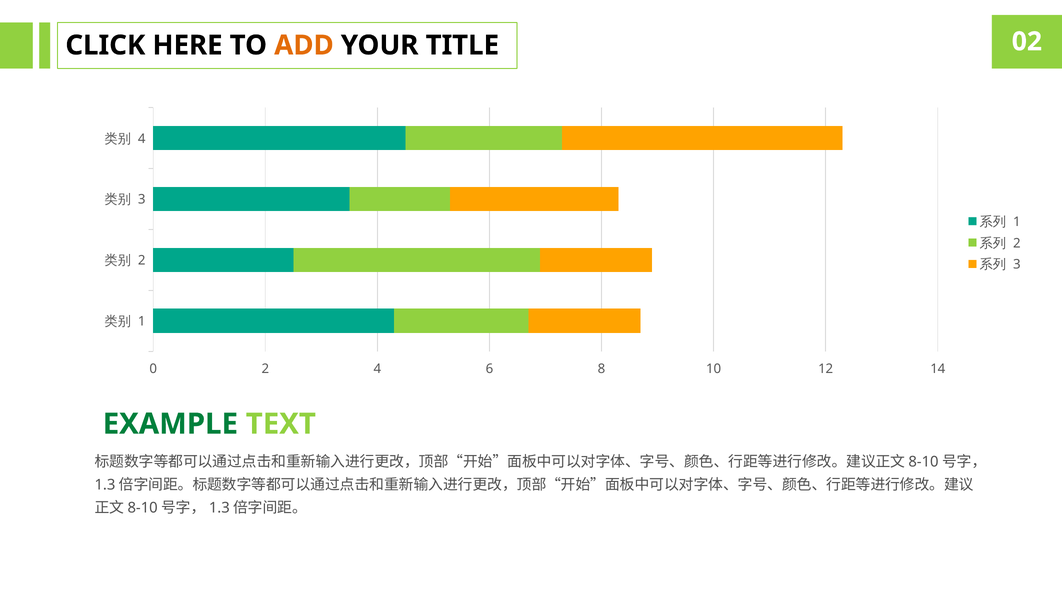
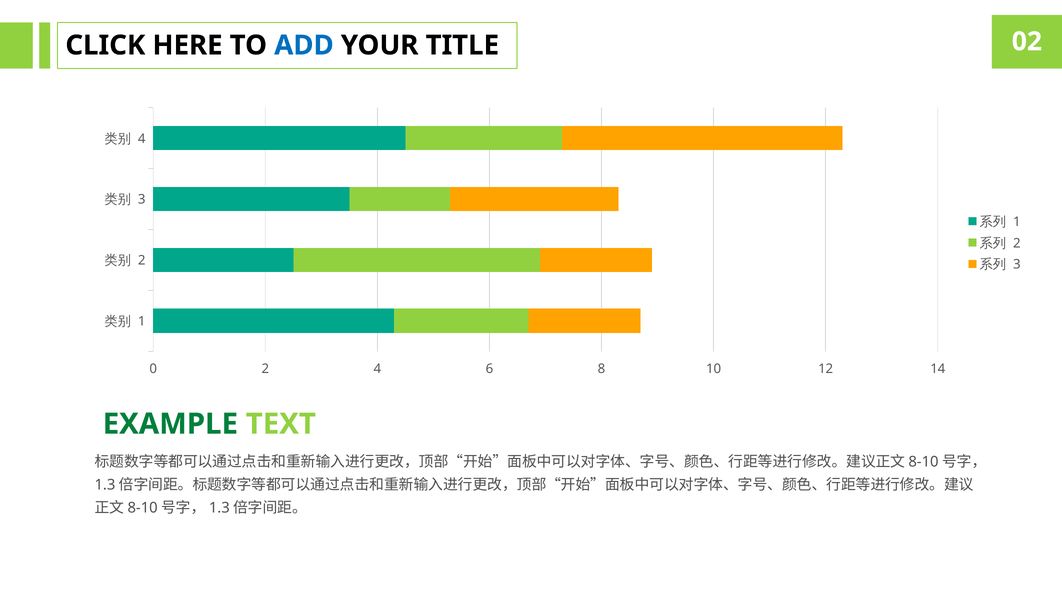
ADD colour: orange -> blue
